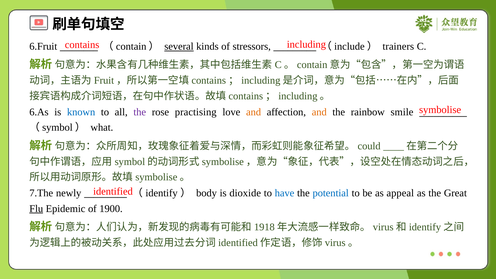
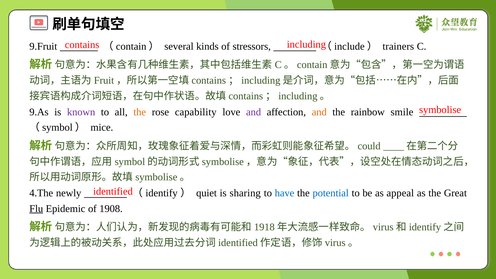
6.Fruit: 6.Fruit -> 9.Fruit
several underline: present -> none
6.As: 6.As -> 9.As
known colour: blue -> purple
the at (140, 112) colour: purple -> orange
practising: practising -> capability
and at (254, 112) colour: orange -> purple
what: what -> mice
7.The: 7.The -> 4.The
body: body -> quiet
dioxide: dioxide -> sharing
1900: 1900 -> 1908
